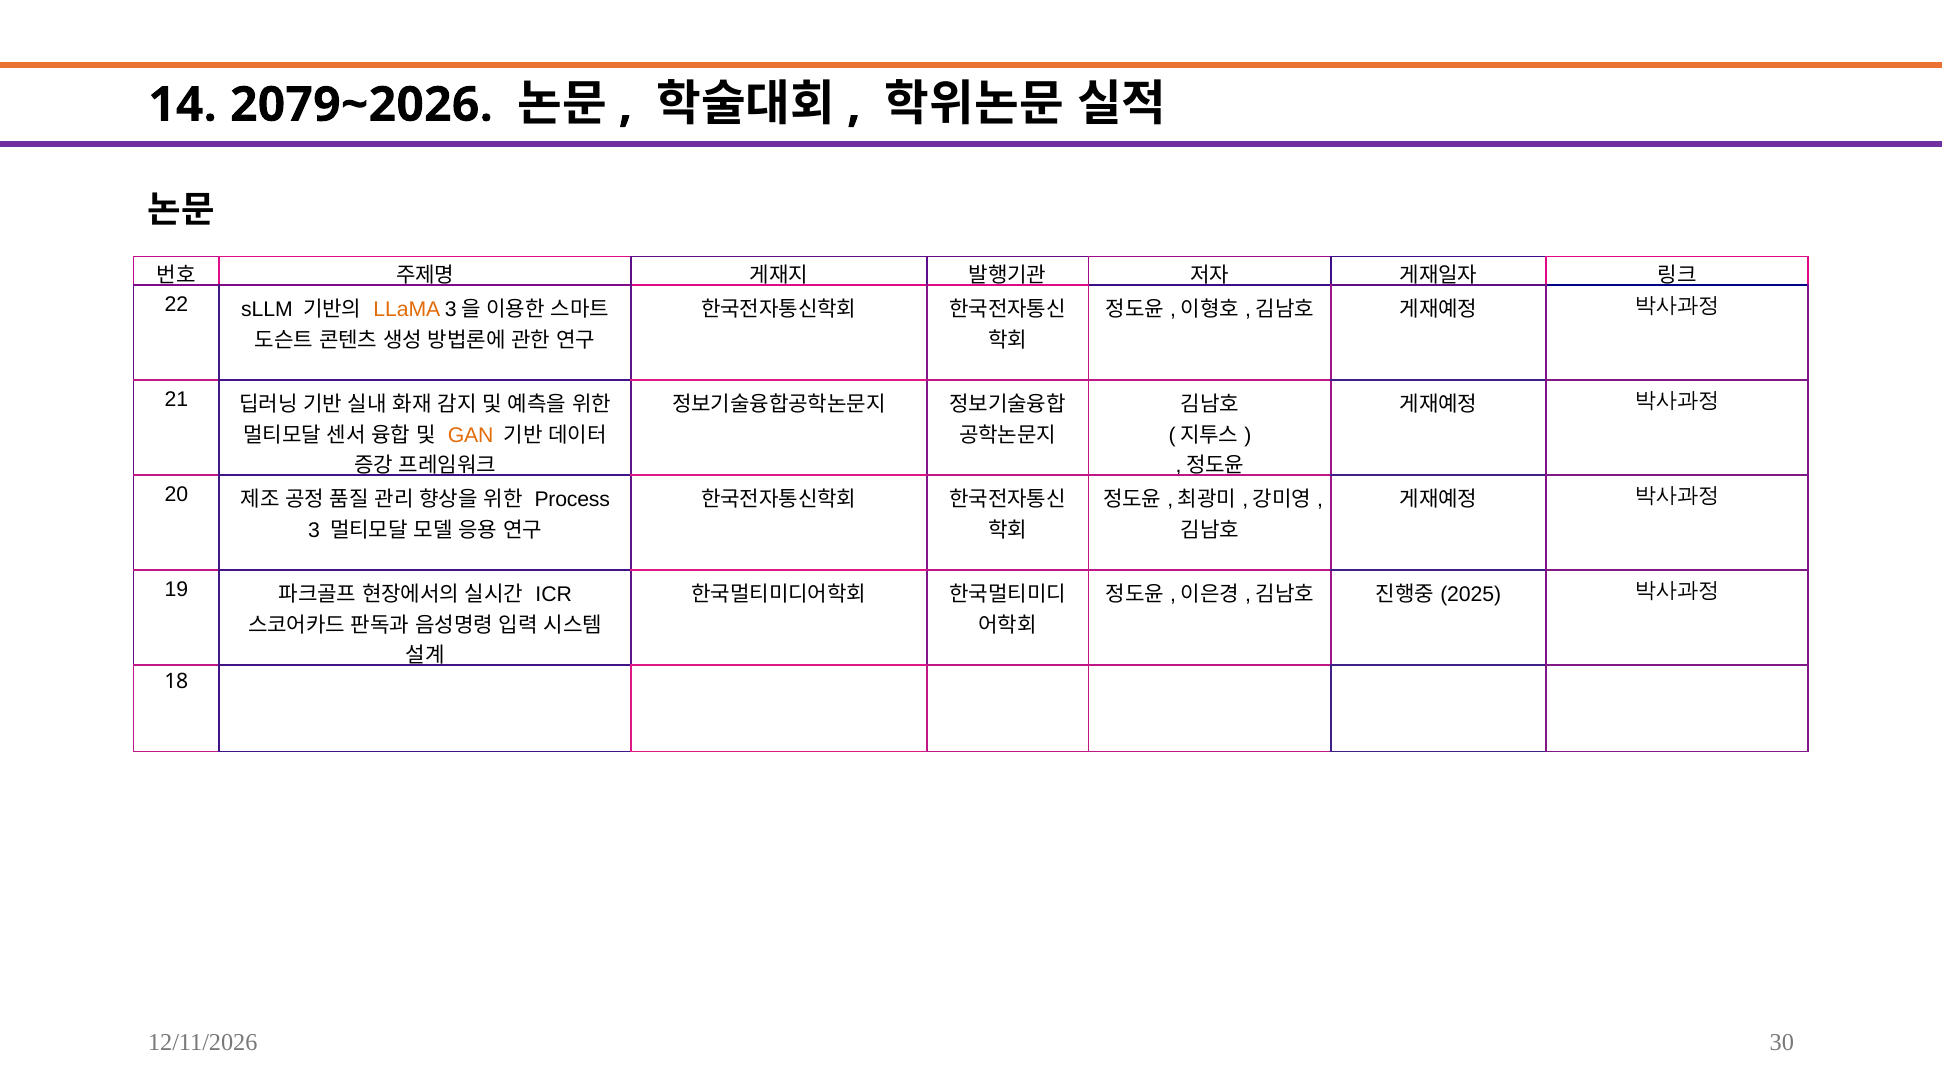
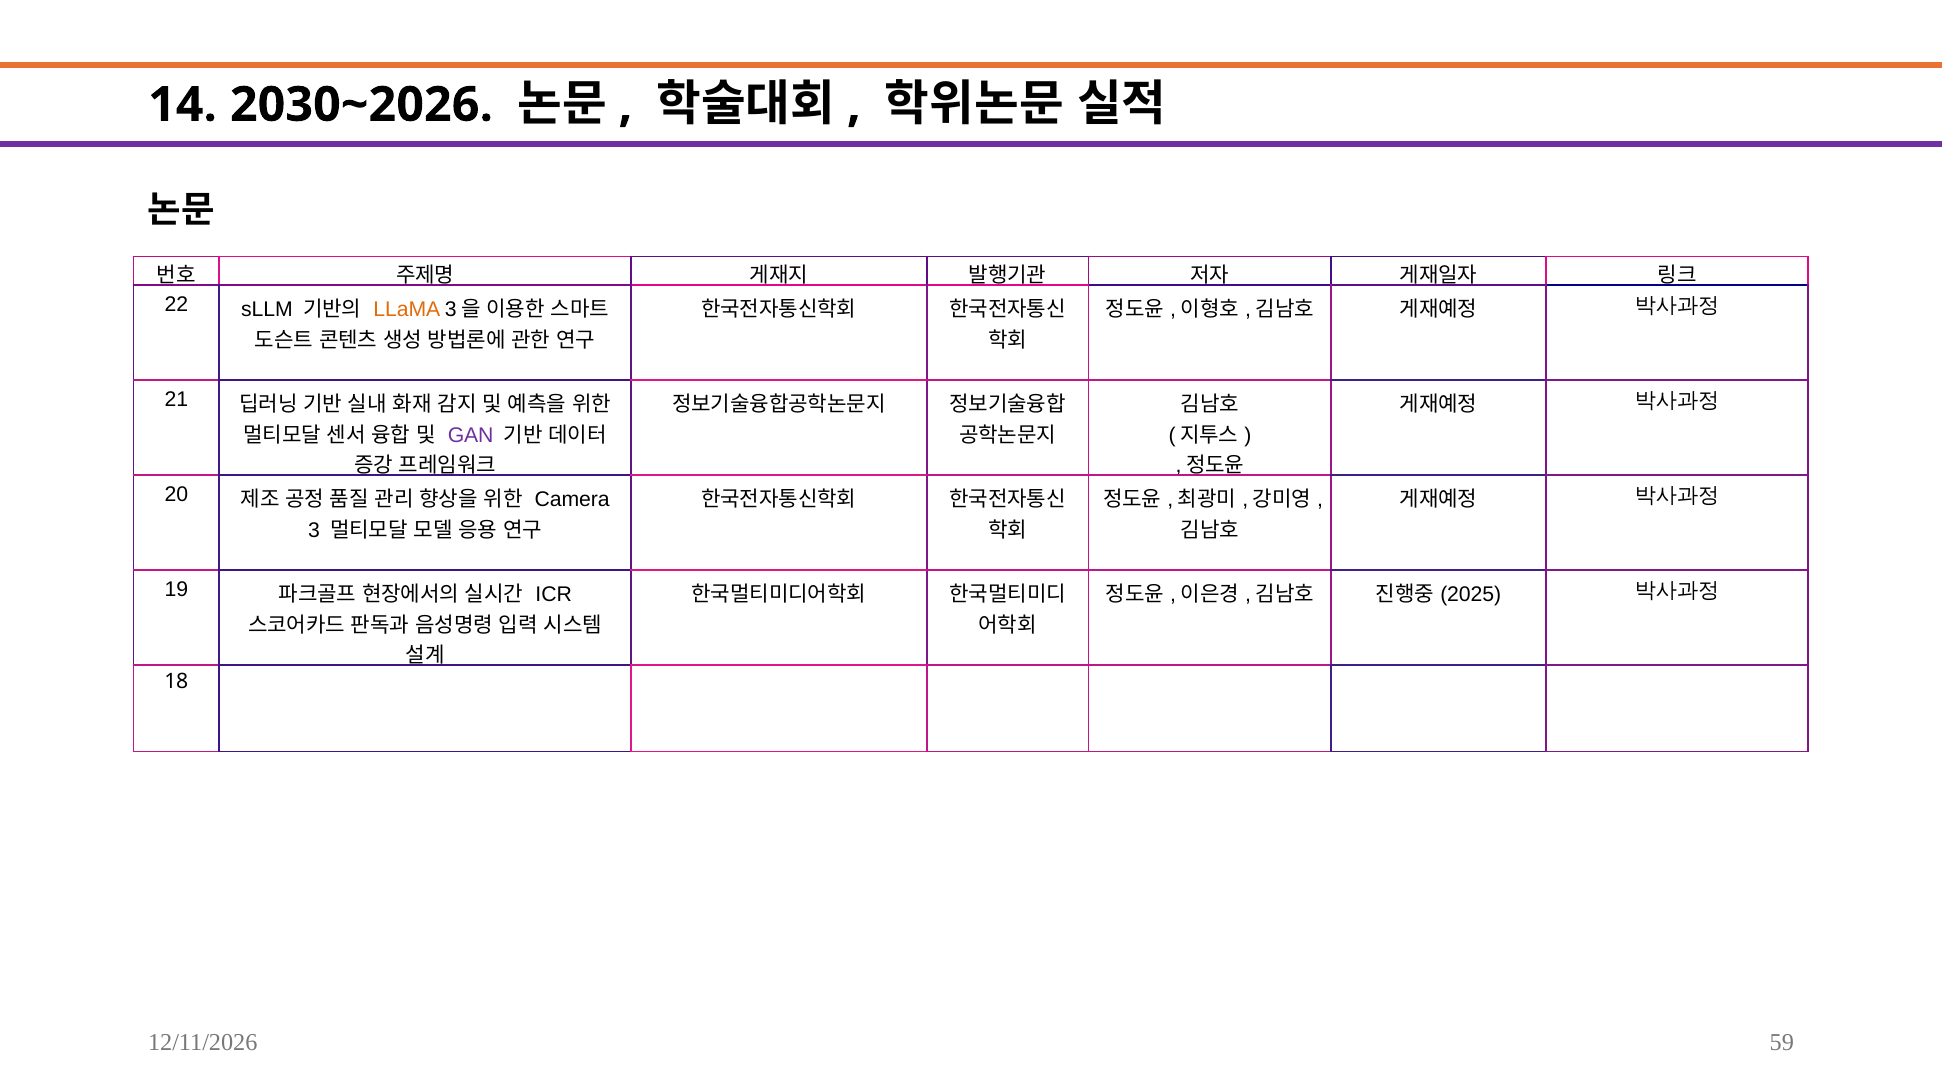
2079~2026: 2079~2026 -> 2030~2026
GAN colour: orange -> purple
Process: Process -> Camera
30: 30 -> 59
